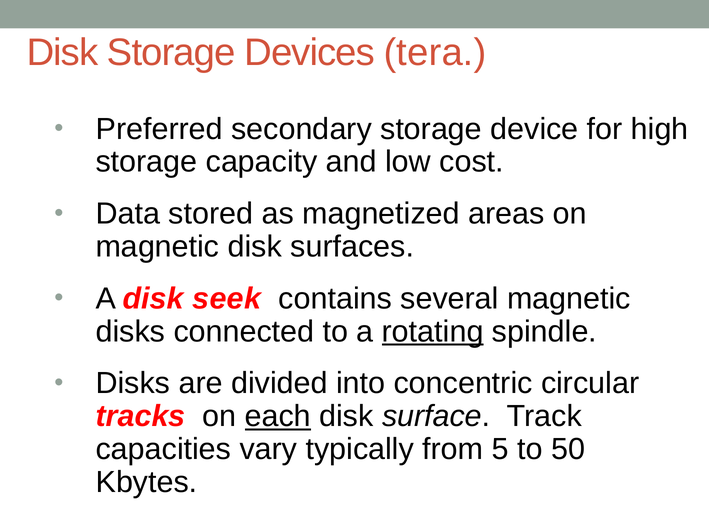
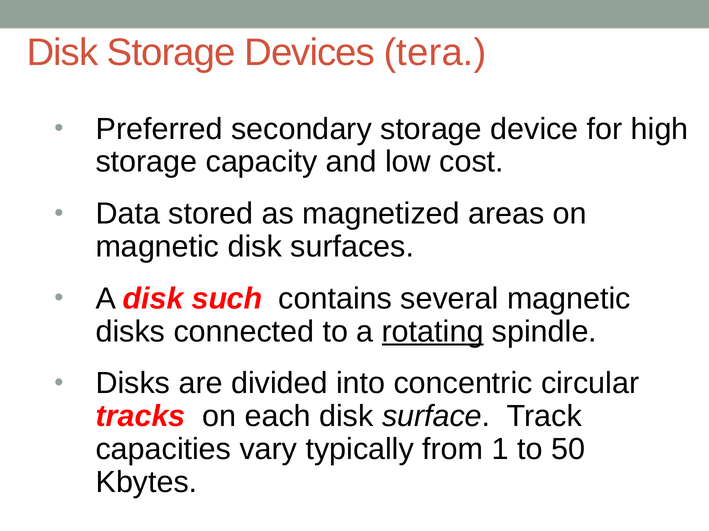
seek: seek -> such
each underline: present -> none
5: 5 -> 1
